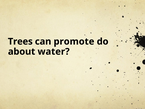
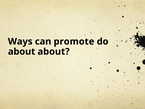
Trees: Trees -> Ways
about water: water -> about
